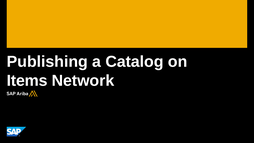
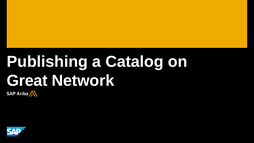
Items: Items -> Great
